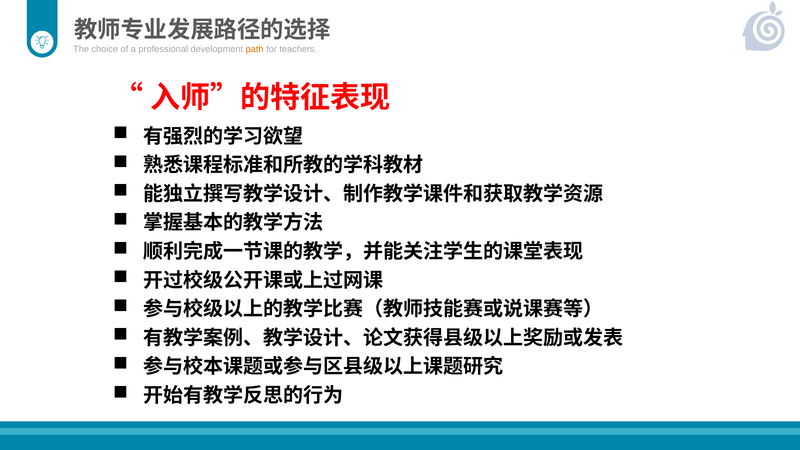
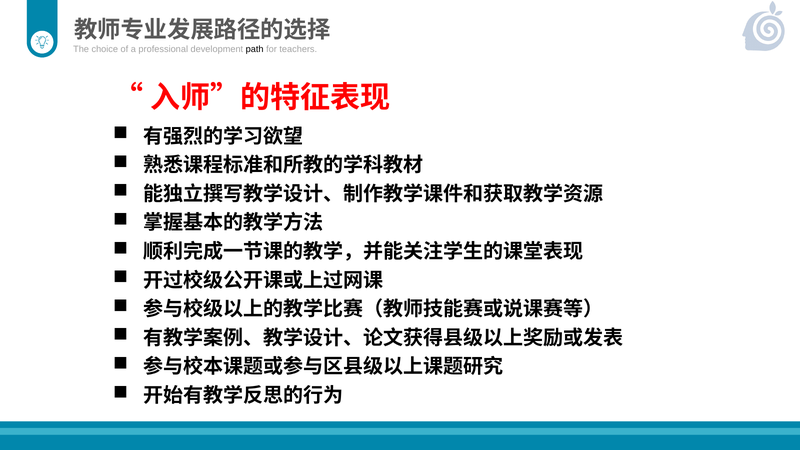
path colour: orange -> black
